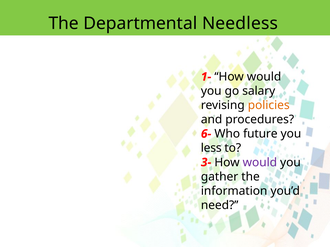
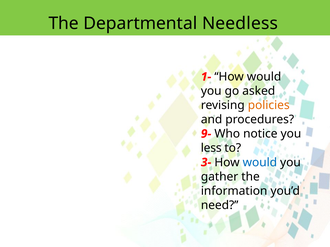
salary: salary -> asked
6-: 6- -> 9-
future: future -> notice
would at (260, 163) colour: purple -> blue
